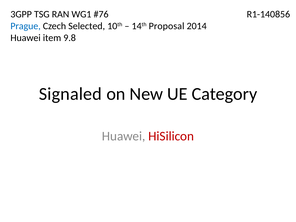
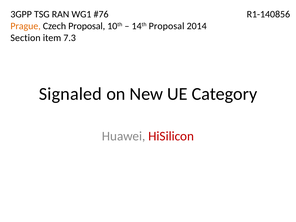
Prague colour: blue -> orange
Czech Selected: Selected -> Proposal
Huawei at (26, 38): Huawei -> Section
9.8: 9.8 -> 7.3
